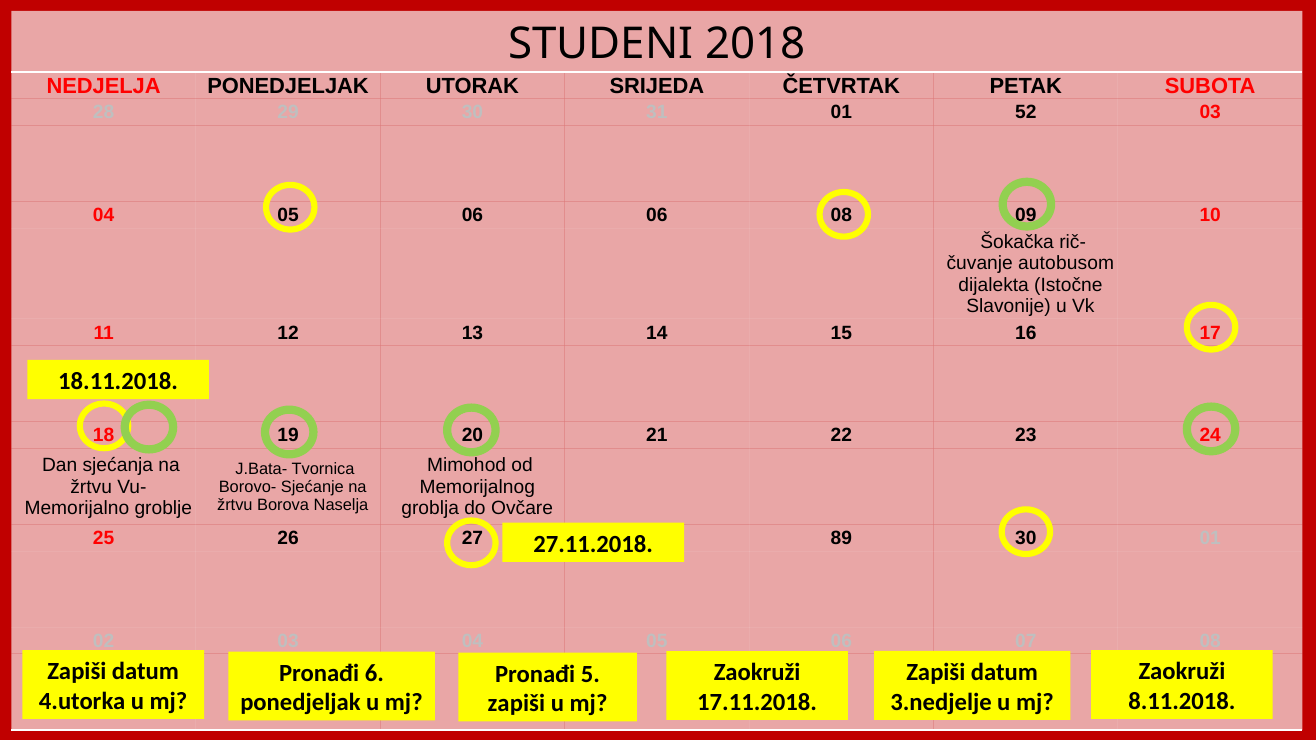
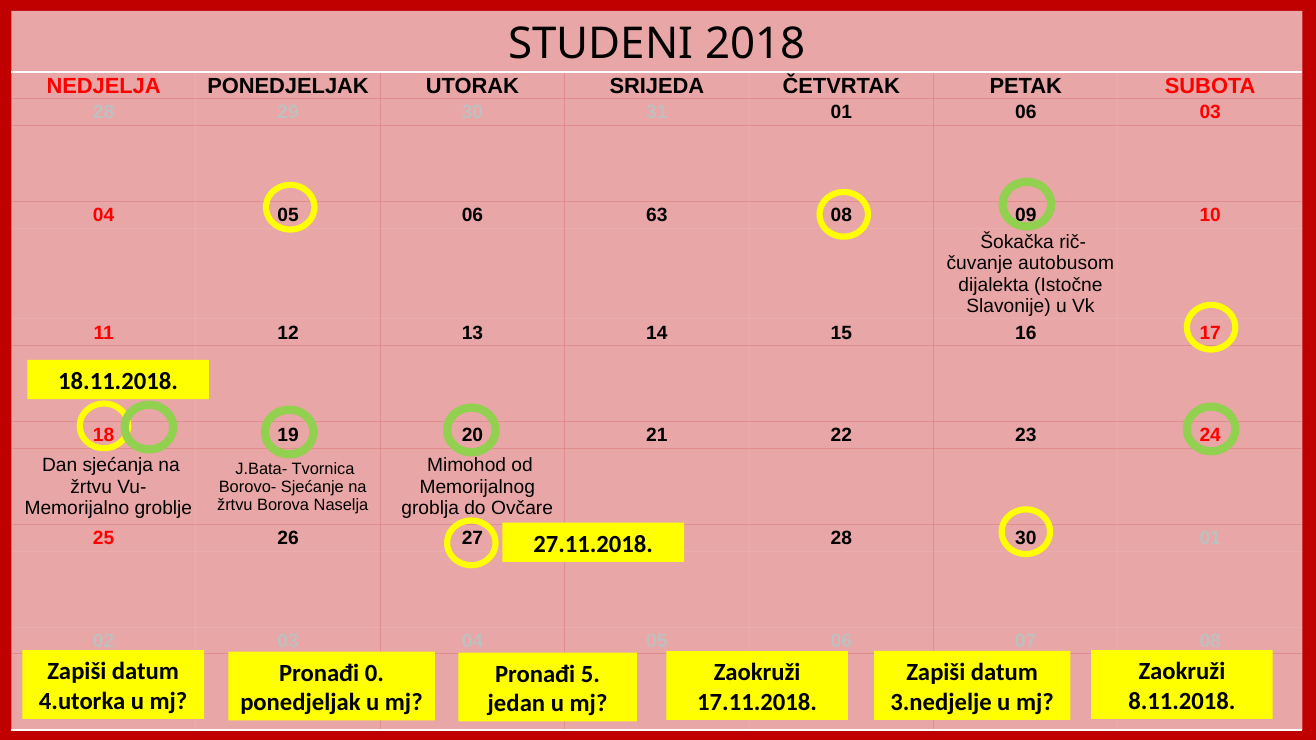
01 52: 52 -> 06
06 06: 06 -> 63
89 at (841, 539): 89 -> 28
6: 6 -> 0
zapiši at (516, 704): zapiši -> jedan
